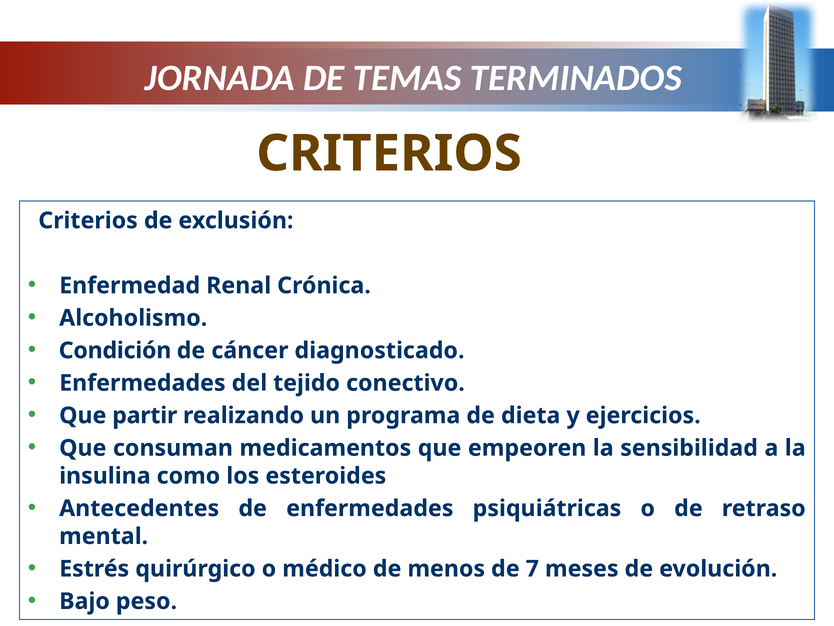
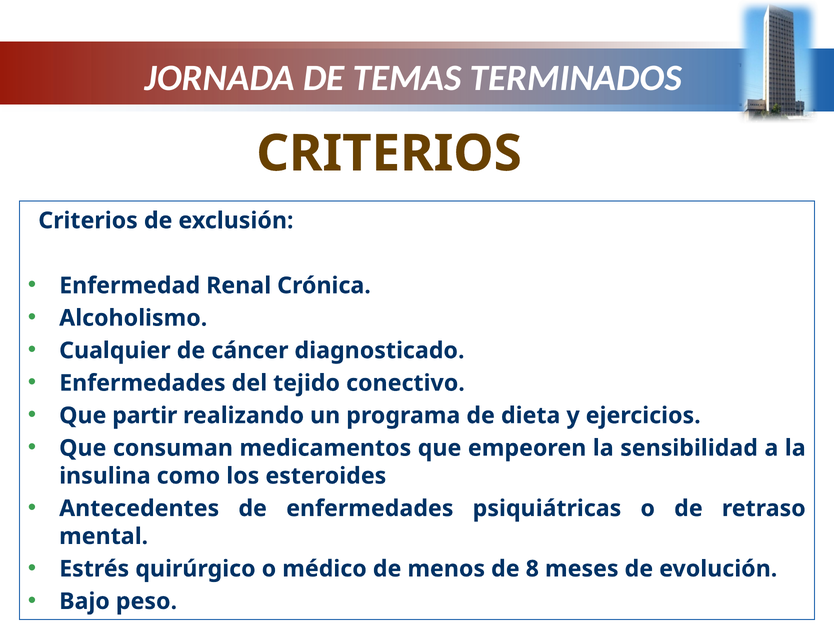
Condición: Condición -> Cualquier
7: 7 -> 8
